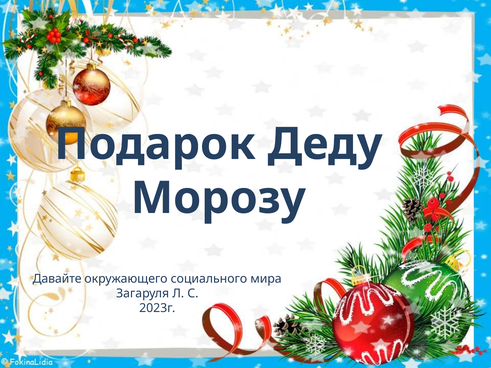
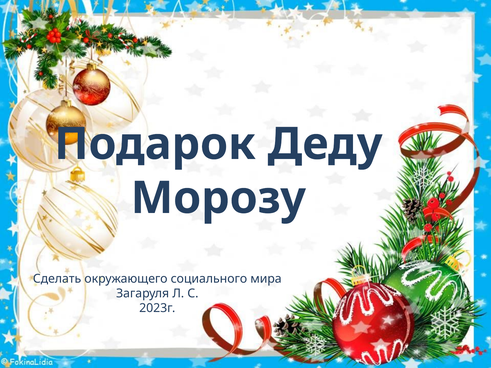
Давайте: Давайте -> Сделать
